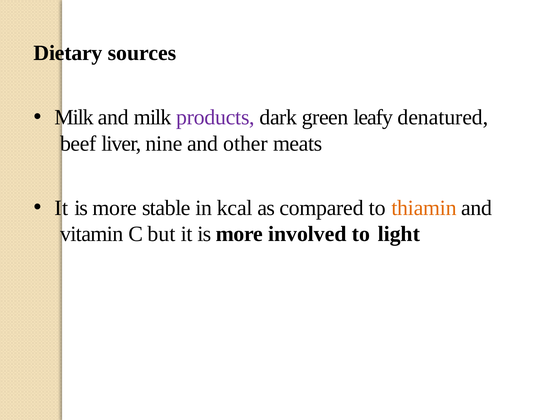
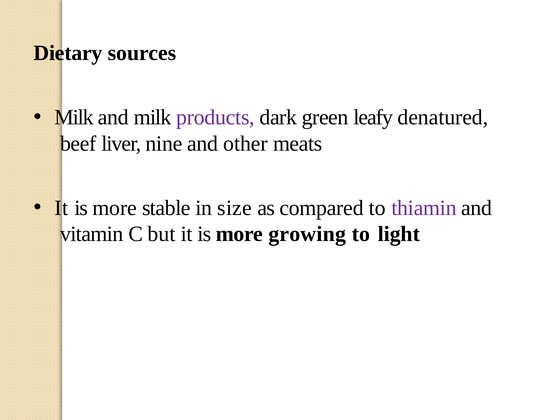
kcal: kcal -> size
thiamin colour: orange -> purple
involved: involved -> growing
